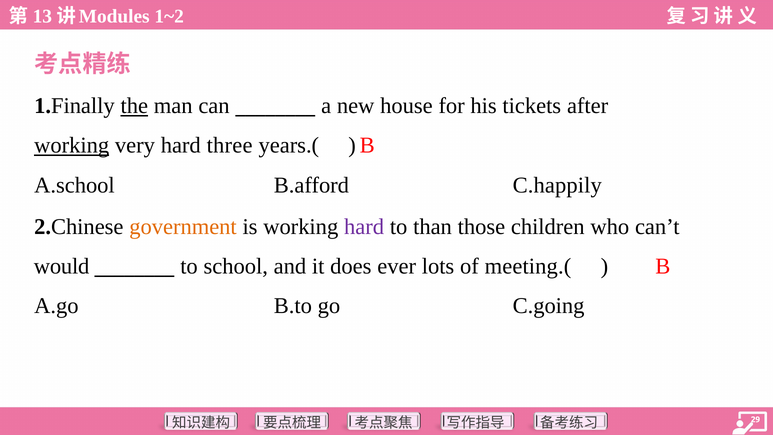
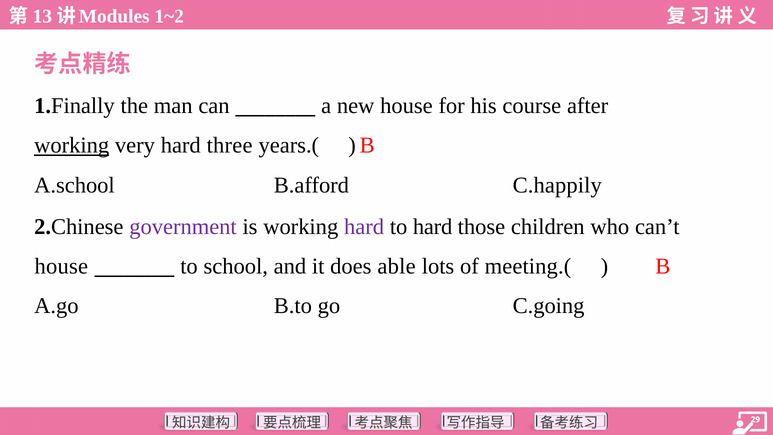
the underline: present -> none
tickets: tickets -> course
government colour: orange -> purple
to than: than -> hard
would at (62, 266): would -> house
ever: ever -> able
